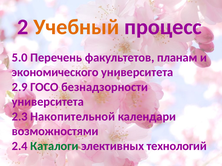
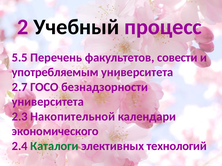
Учебный colour: orange -> black
5.0: 5.0 -> 5.5
планам: планам -> совести
экономического: экономического -> употребляемым
2.9: 2.9 -> 2.7
возможностями: возможностями -> экономического
